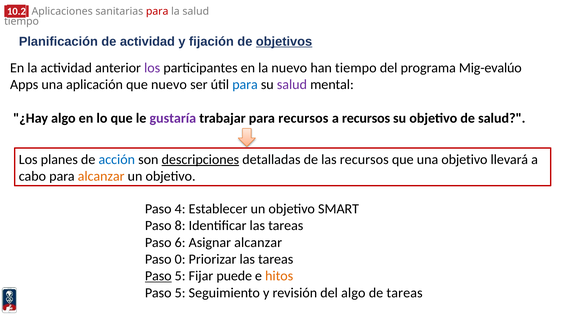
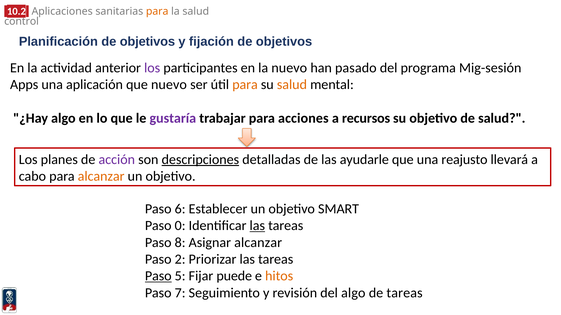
para at (157, 11) colour: red -> orange
tiempo at (22, 21): tiempo -> control
Planificación de actividad: actividad -> objetivos
objetivos at (284, 42) underline: present -> none
han tiempo: tiempo -> pasado
Mig-evalúo: Mig-evalúo -> Mig-sesión
para at (245, 85) colour: blue -> orange
salud at (292, 85) colour: purple -> orange
para recursos: recursos -> acciones
acción colour: blue -> purple
las recursos: recursos -> ayudarle
una objetivo: objetivo -> reajusto
4: 4 -> 6
8: 8 -> 0
las at (257, 226) underline: none -> present
6: 6 -> 8
0: 0 -> 2
5 at (180, 293): 5 -> 7
